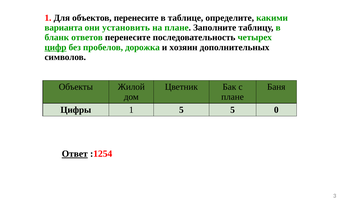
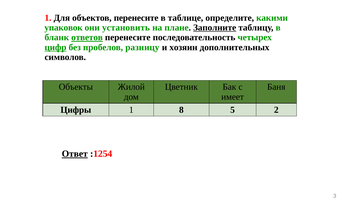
варианта: варианта -> упаковок
Заполните underline: none -> present
ответов underline: none -> present
дорожка: дорожка -> разницу
плане at (233, 97): плане -> имеет
1 5: 5 -> 8
0: 0 -> 2
